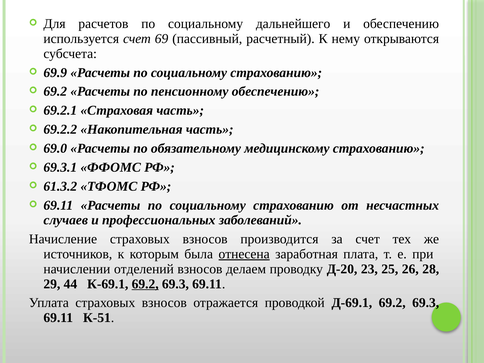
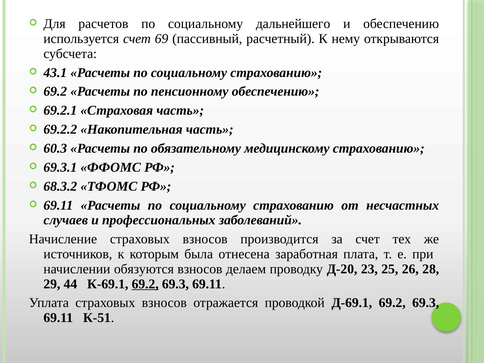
69.9: 69.9 -> 43.1
69.0: 69.0 -> 60.3
61.3.2: 61.3.2 -> 68.3.2
отнесена underline: present -> none
отделений: отделений -> обязуются
